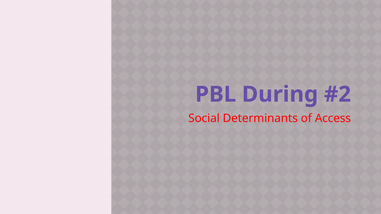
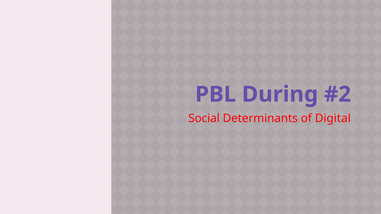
Access: Access -> Digital
